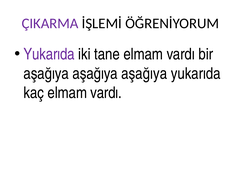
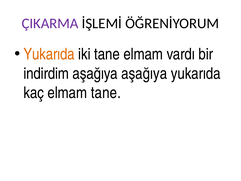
Yukarıda at (49, 54) colour: purple -> orange
aşağıya at (46, 73): aşağıya -> indirdim
kaç elmam vardı: vardı -> tane
